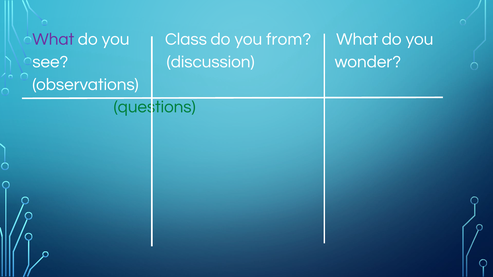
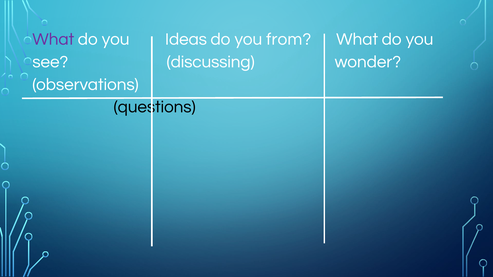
Class: Class -> Ideas
discussion: discussion -> discussing
questions colour: green -> black
